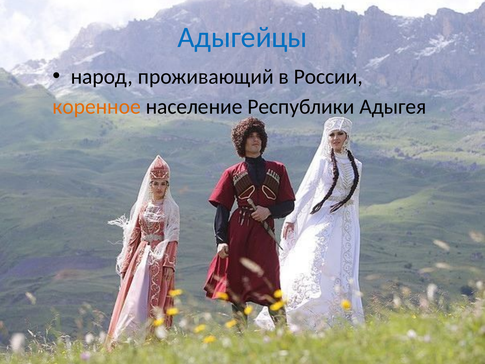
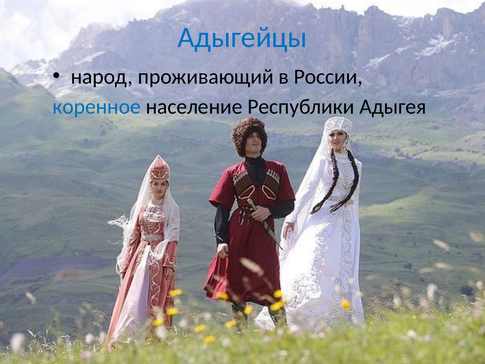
коренное colour: orange -> blue
